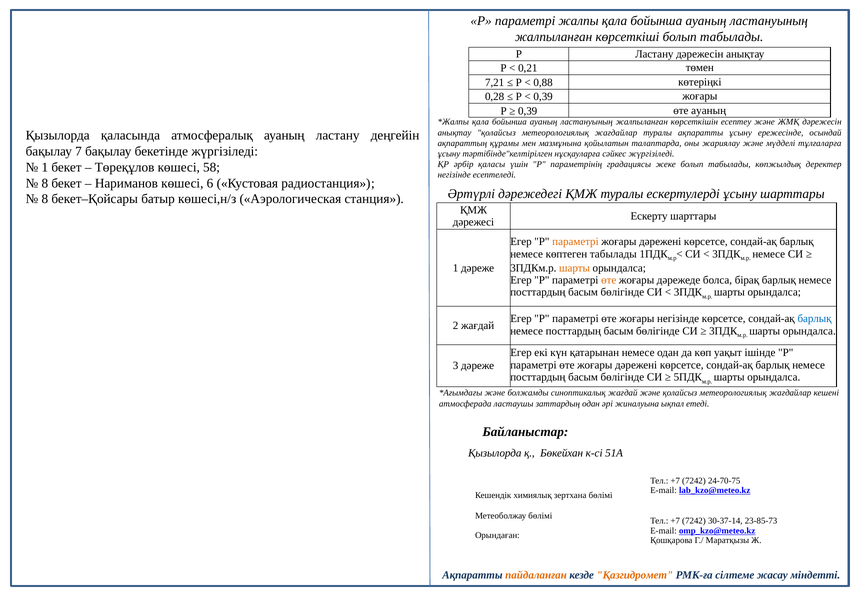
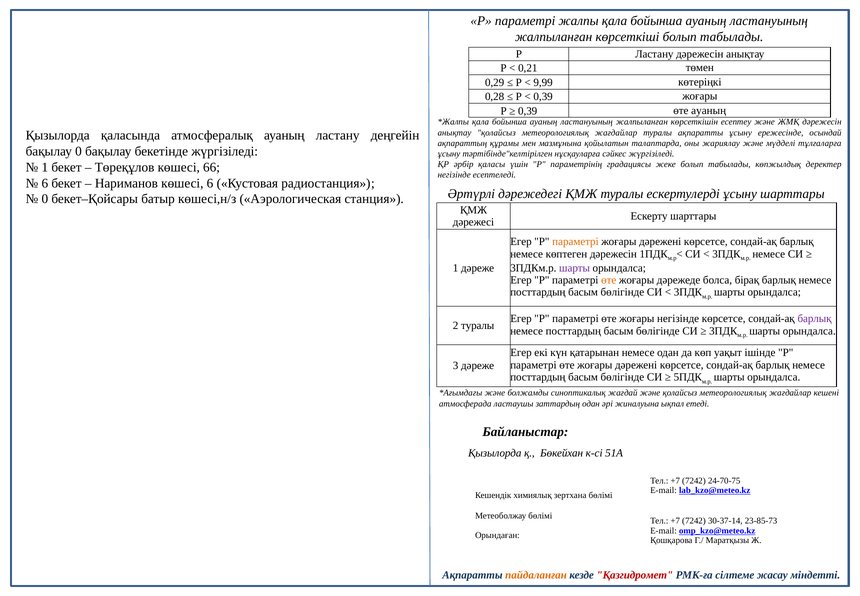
7,21: 7,21 -> 0,29
0,88: 0,88 -> 9,99
бақылау 7: 7 -> 0
58: 58 -> 66
8 at (45, 183): 8 -> 6
8 at (45, 199): 8 -> 0
көптеген табылады: табылады -> дәрежесін
шарты at (575, 268) colour: orange -> purple
барлық at (815, 318) colour: blue -> purple
2 жағдай: жағдай -> туралы
Қазгидромет colour: orange -> red
